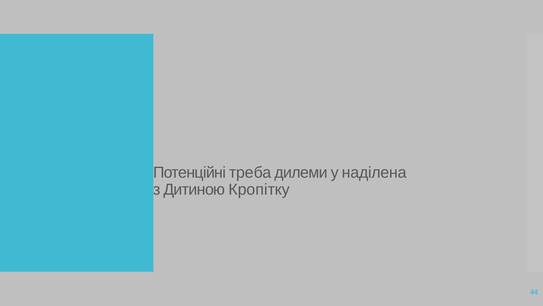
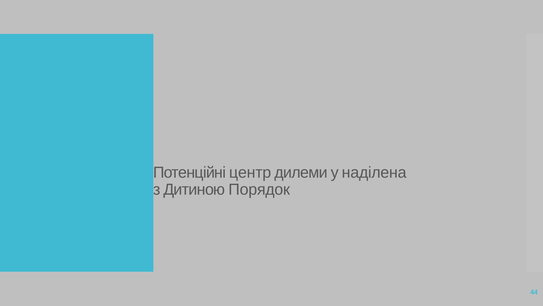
треба: треба -> центр
Кропітку: Кропітку -> Порядок
